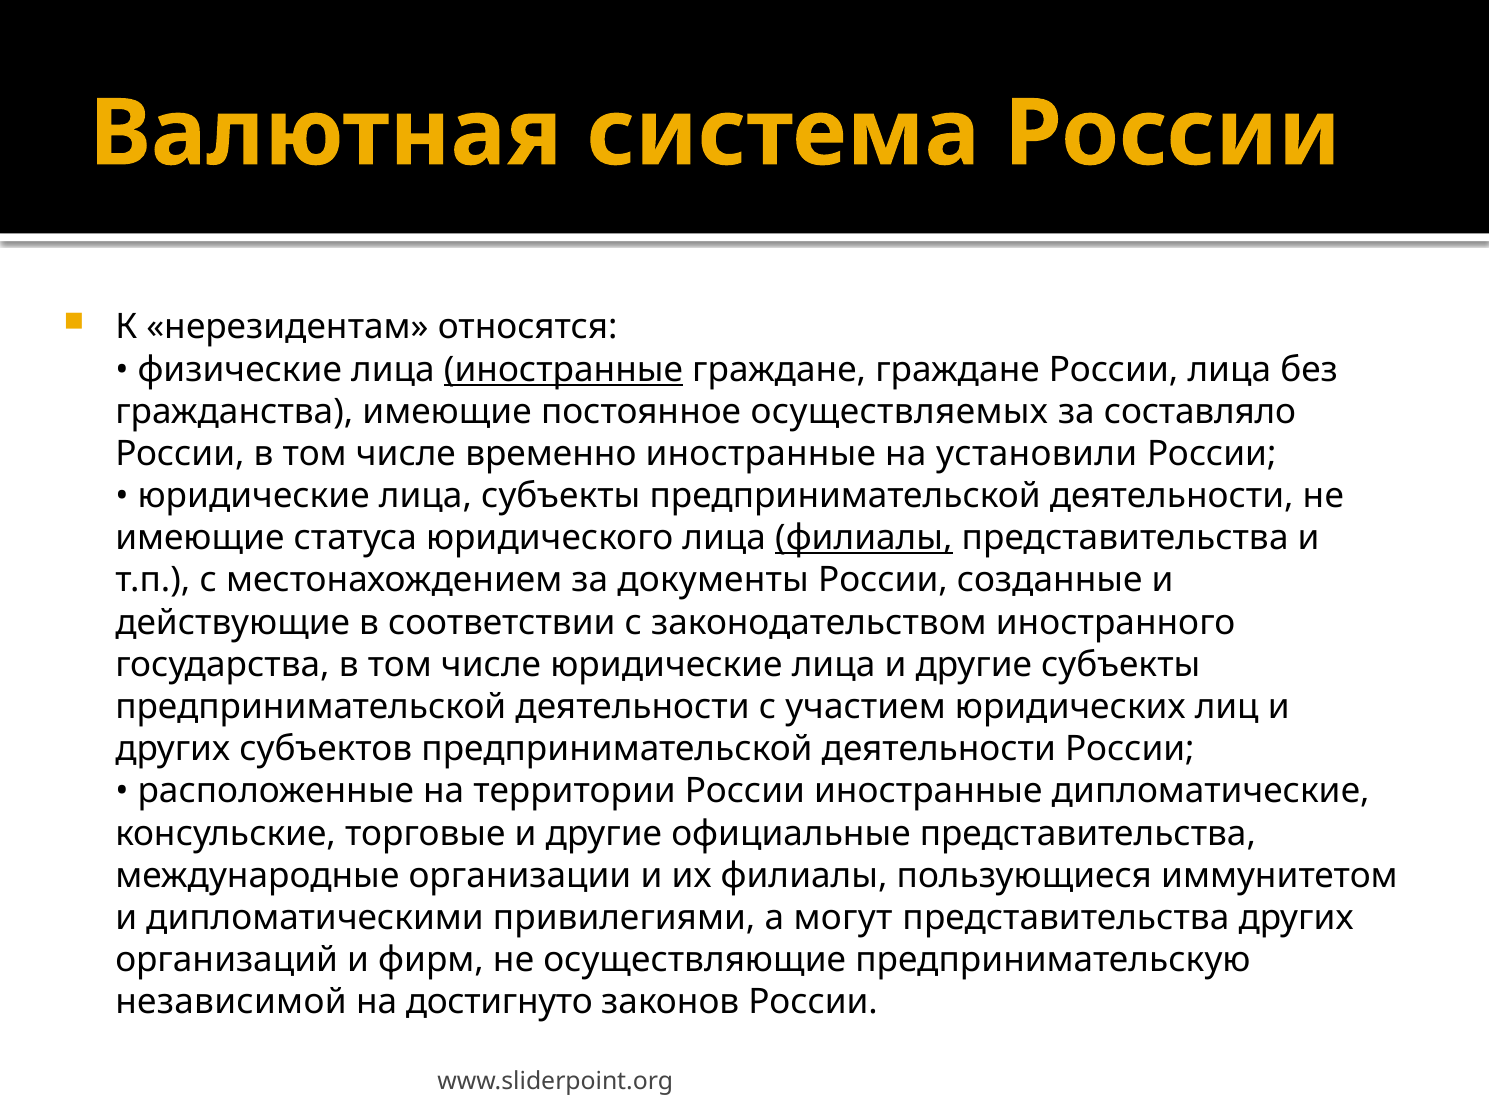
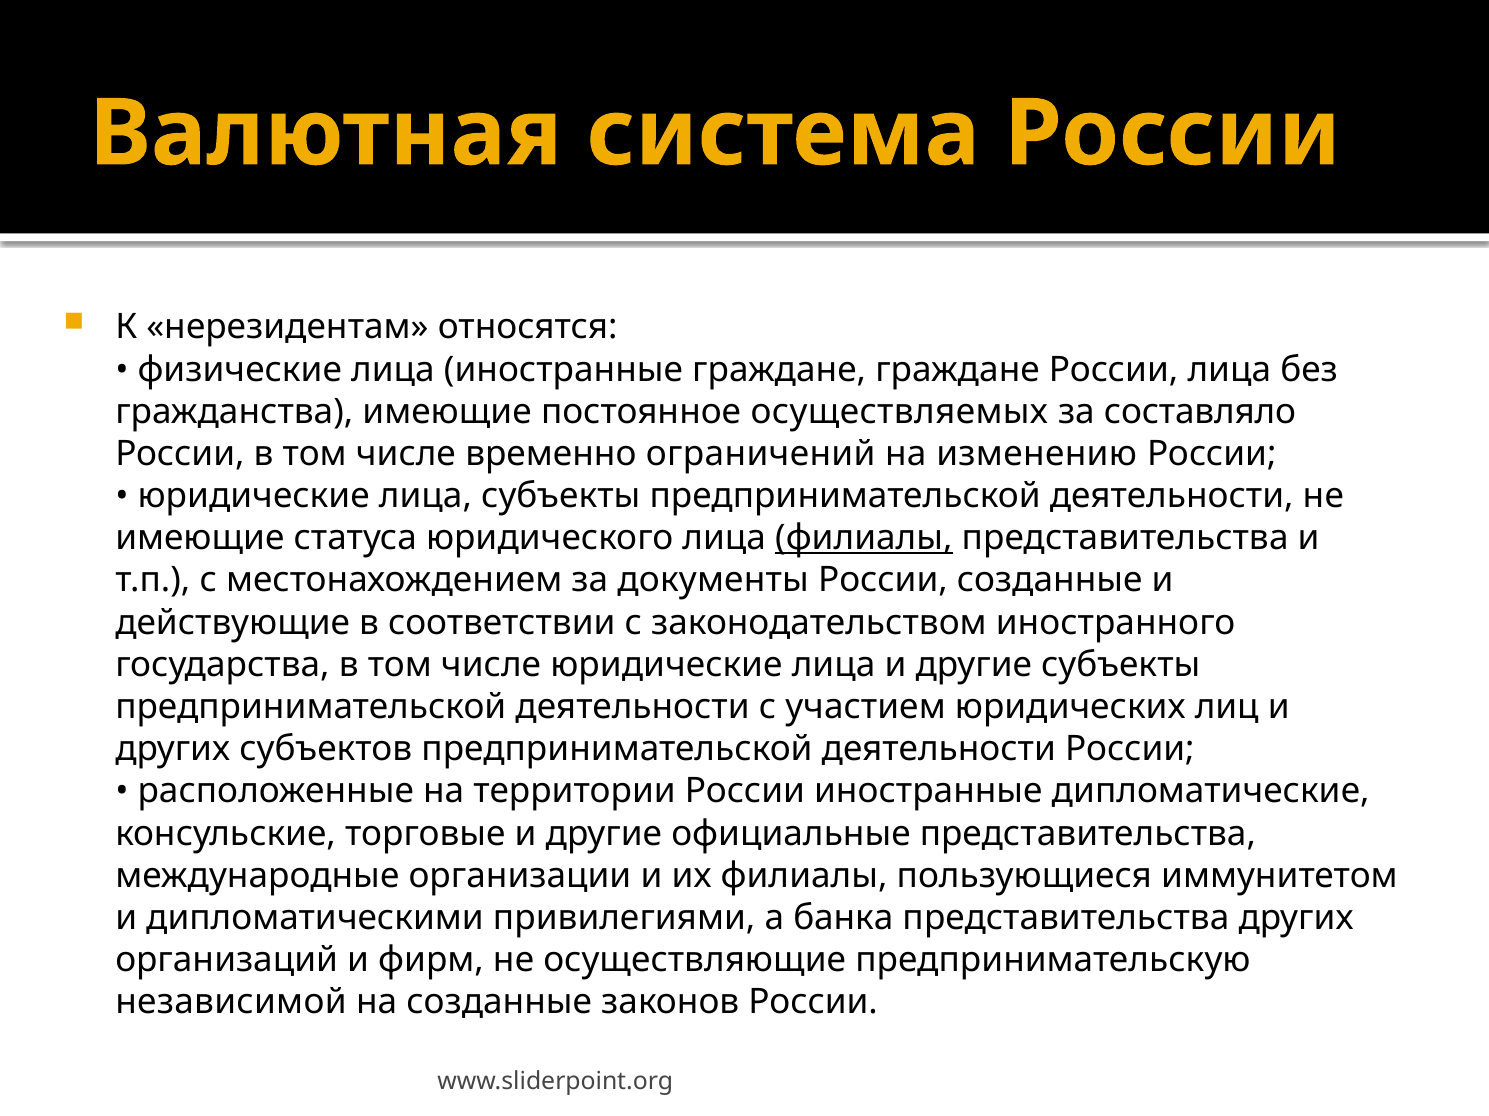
иностранные at (564, 370) underline: present -> none
временно иностранные: иностранные -> ограничений
установили: установили -> изменению
могут: могут -> банка
на достигнуто: достигнуто -> созданные
